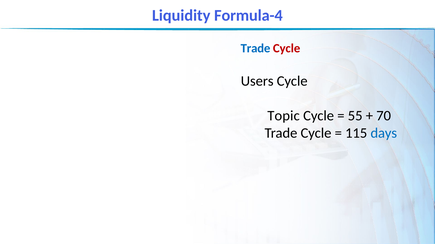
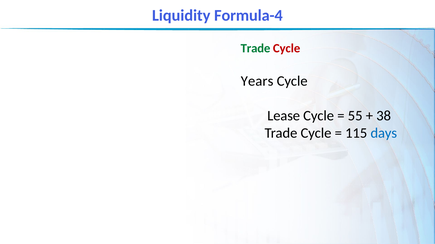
Trade at (256, 48) colour: blue -> green
Users: Users -> Years
Topic: Topic -> Lease
70: 70 -> 38
